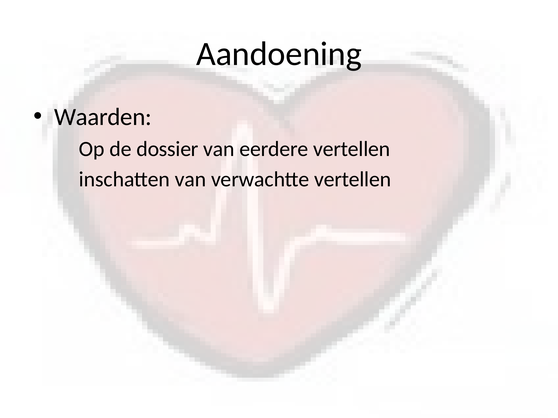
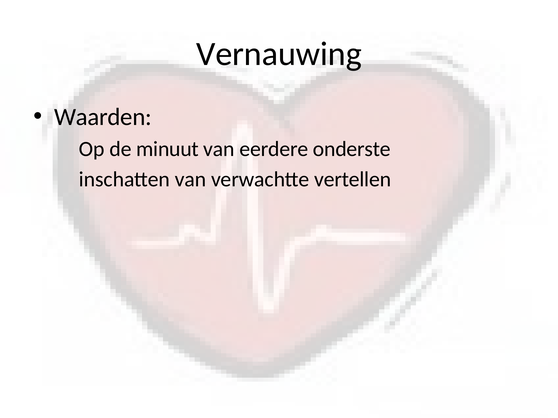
Aandoening: Aandoening -> Vernauwing
dossier: dossier -> minuut
eerdere vertellen: vertellen -> onderste
